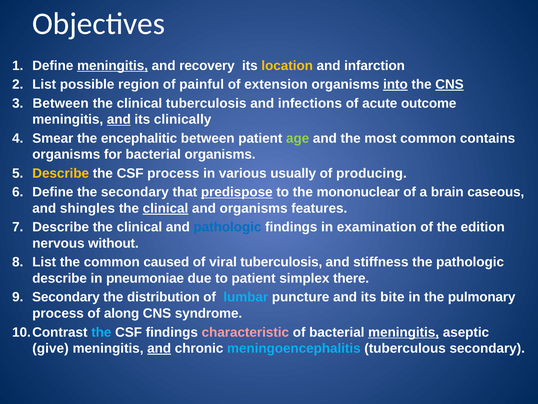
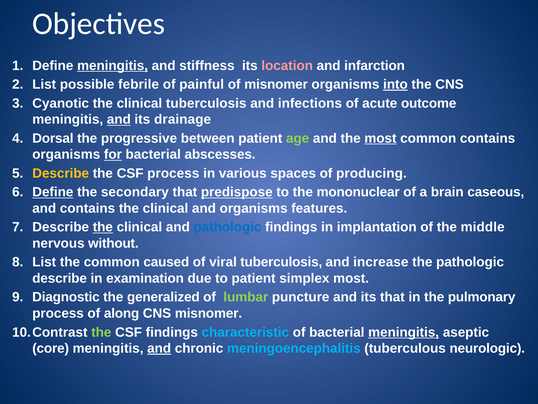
recovery: recovery -> stiffness
location colour: yellow -> pink
region: region -> febrile
of extension: extension -> misnomer
CNS at (450, 84) underline: present -> none
Between at (61, 103): Between -> Cyanotic
clinically: clinically -> drainage
Smear: Smear -> Dorsal
encephalitic: encephalitic -> progressive
most at (380, 138) underline: none -> present
for underline: none -> present
bacterial organisms: organisms -> abscesses
usually: usually -> spaces
Define at (53, 192) underline: none -> present
and shingles: shingles -> contains
clinical at (166, 208) underline: present -> none
the at (103, 227) underline: none -> present
examination: examination -> implantation
edition: edition -> middle
stiffness: stiffness -> increase
pneumoniae: pneumoniae -> examination
simplex there: there -> most
Secondary at (66, 297): Secondary -> Diagnostic
distribution: distribution -> generalized
lumbar colour: light blue -> light green
its bite: bite -> that
CNS syndrome: syndrome -> misnomer
the at (101, 332) colour: light blue -> light green
characteristic colour: pink -> light blue
give: give -> core
tuberculous secondary: secondary -> neurologic
